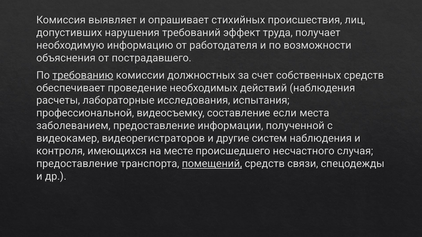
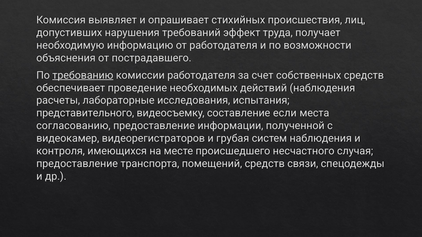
комиссии должностных: должностных -> работодателя
профессиональной: профессиональной -> представительного
заболеванием: заболеванием -> согласованию
другие: другие -> грубая
помещений underline: present -> none
